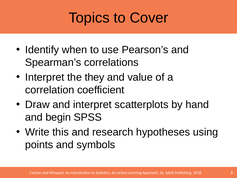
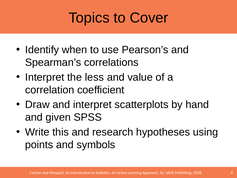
they: they -> less
begin: begin -> given
